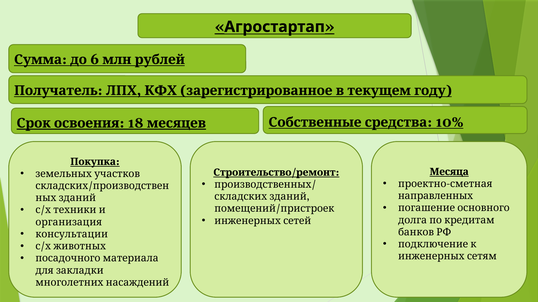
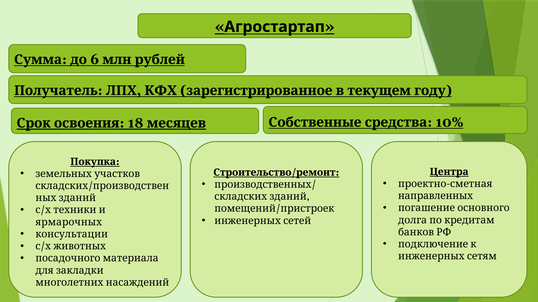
Месяца: Месяца -> Центра
организация: организация -> ярмарочных
